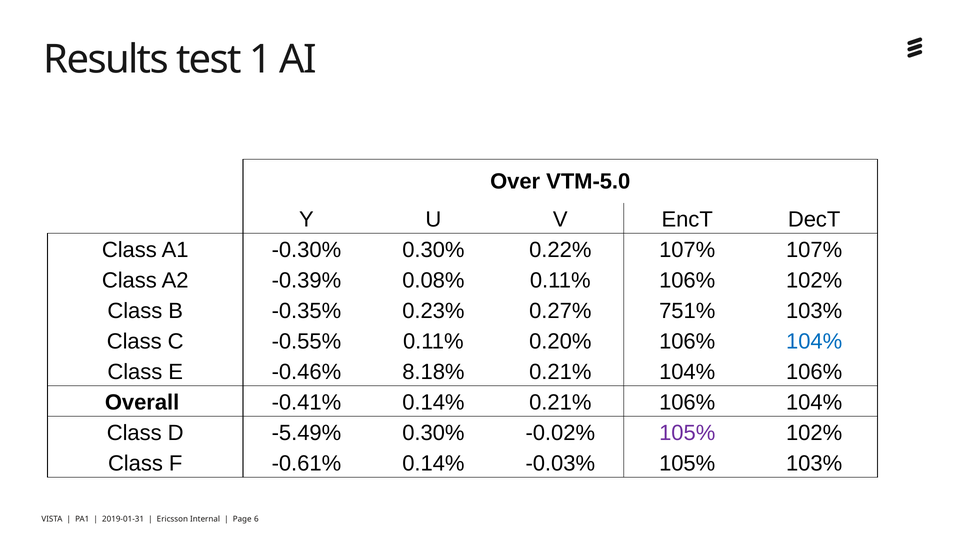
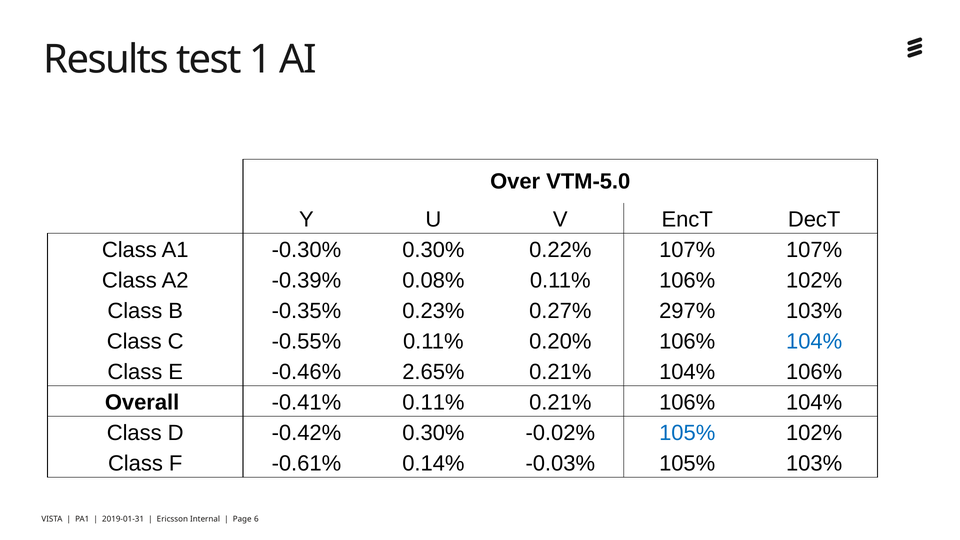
751%: 751% -> 297%
8.18%: 8.18% -> 2.65%
-0.41% 0.14%: 0.14% -> 0.11%
-5.49%: -5.49% -> -0.42%
105% at (687, 433) colour: purple -> blue
